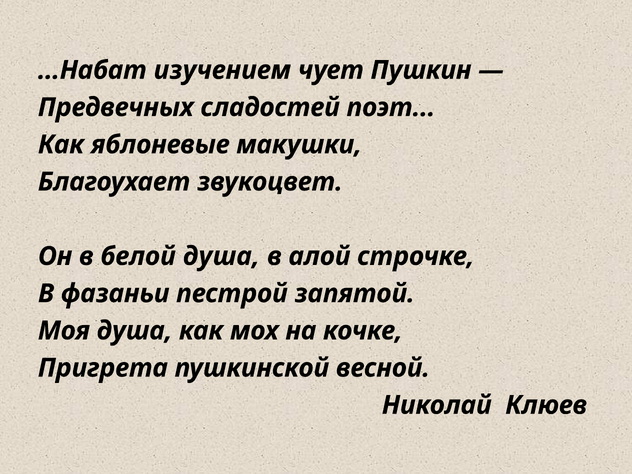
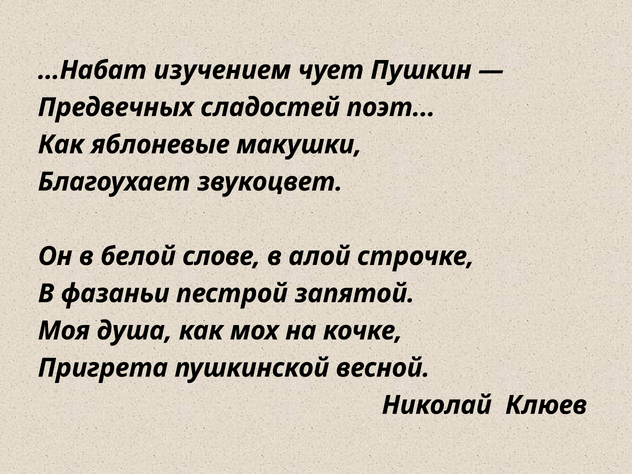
белой душа: душа -> слове
